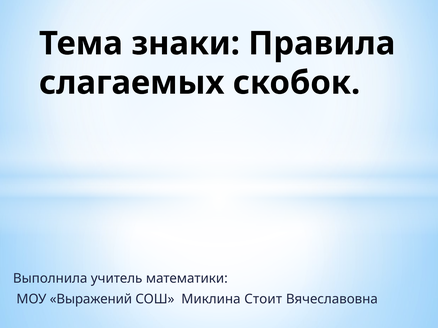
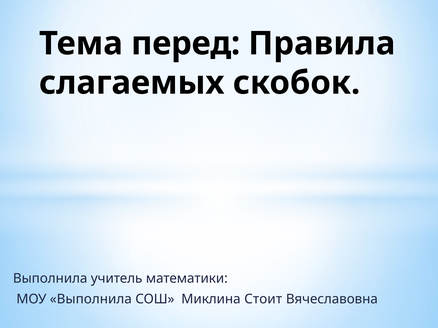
знаки: знаки -> перед
МОУ Выражений: Выражений -> Выполнила
